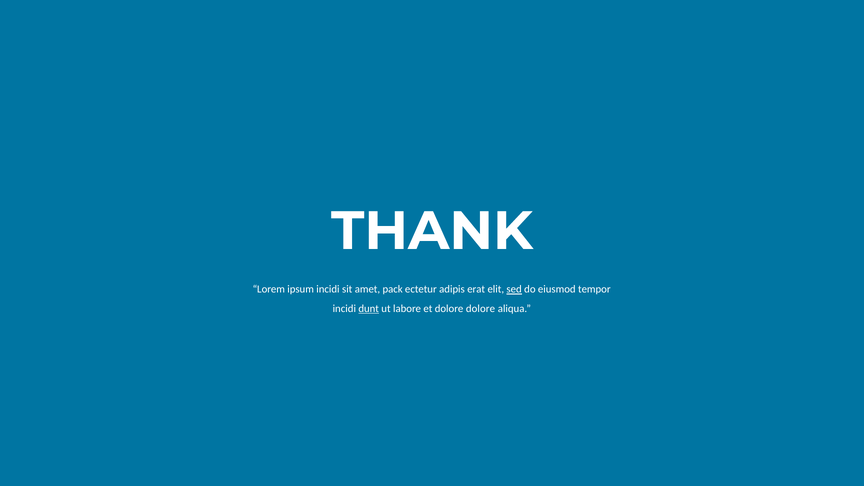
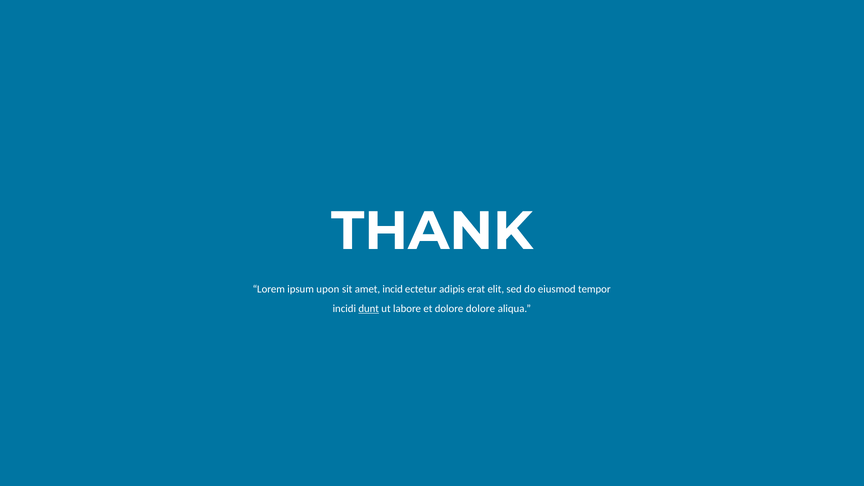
ipsum incidi: incidi -> upon
pack: pack -> incid
sed underline: present -> none
